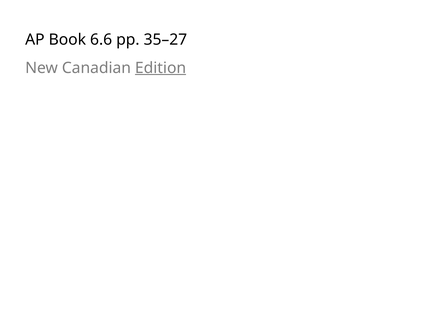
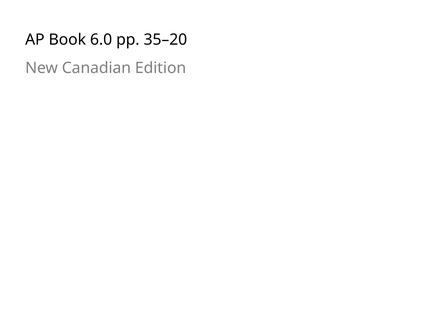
6.6: 6.6 -> 6.0
35–27: 35–27 -> 35–20
Edition underline: present -> none
